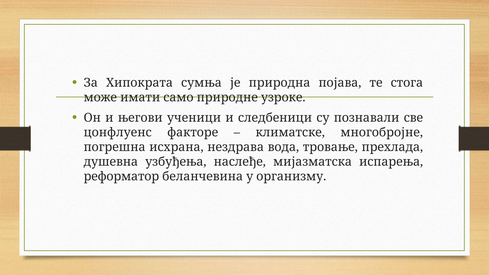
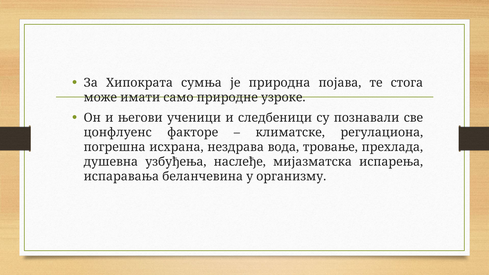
многобројне: многобројне -> регулациона
реформатор: реформатор -> испаравања
